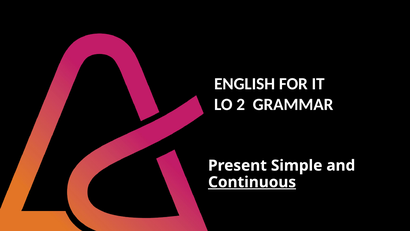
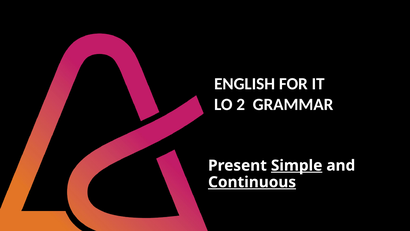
Simple underline: none -> present
